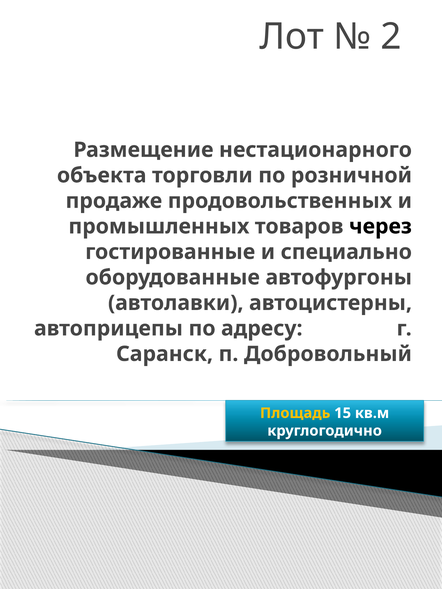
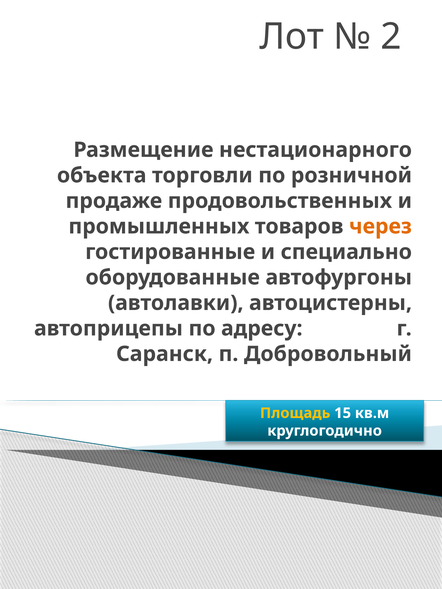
через colour: black -> orange
